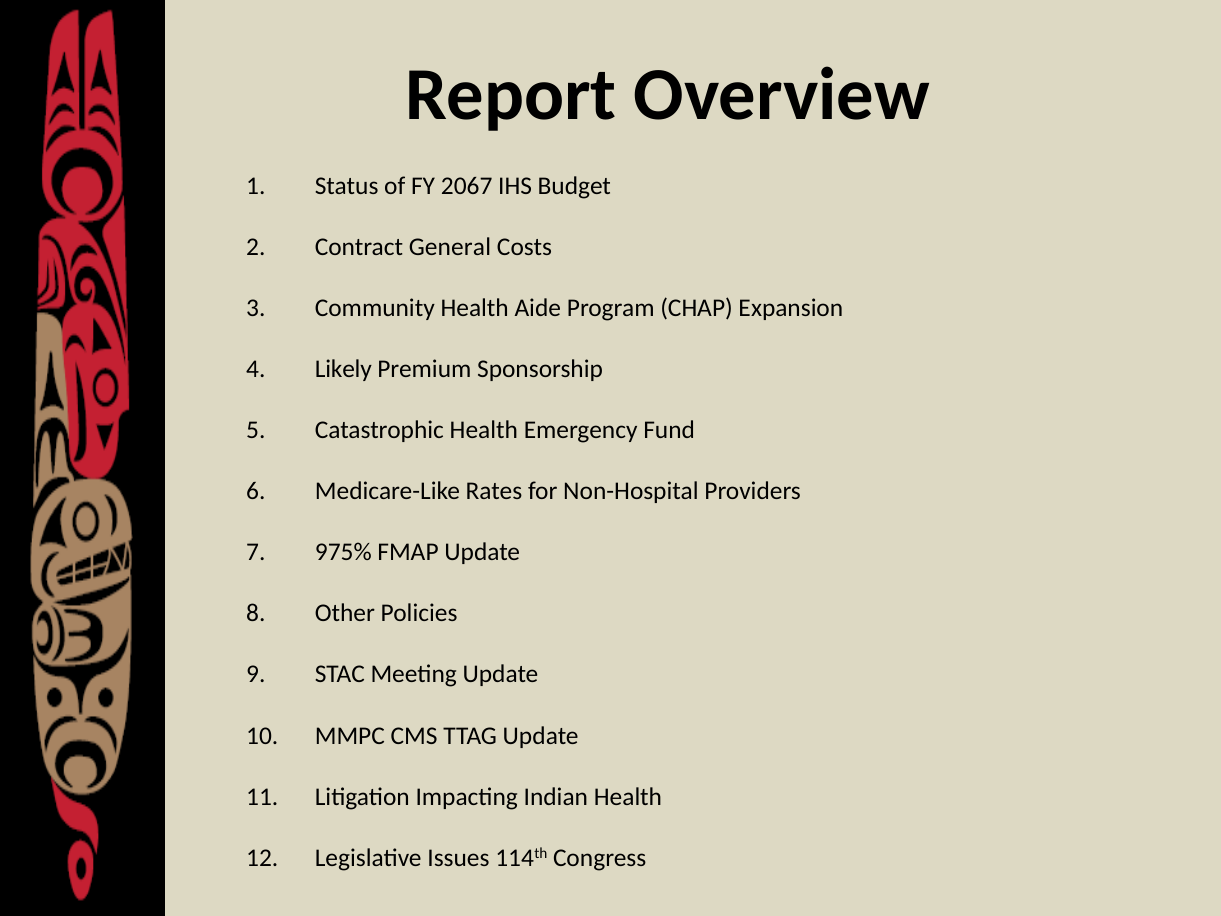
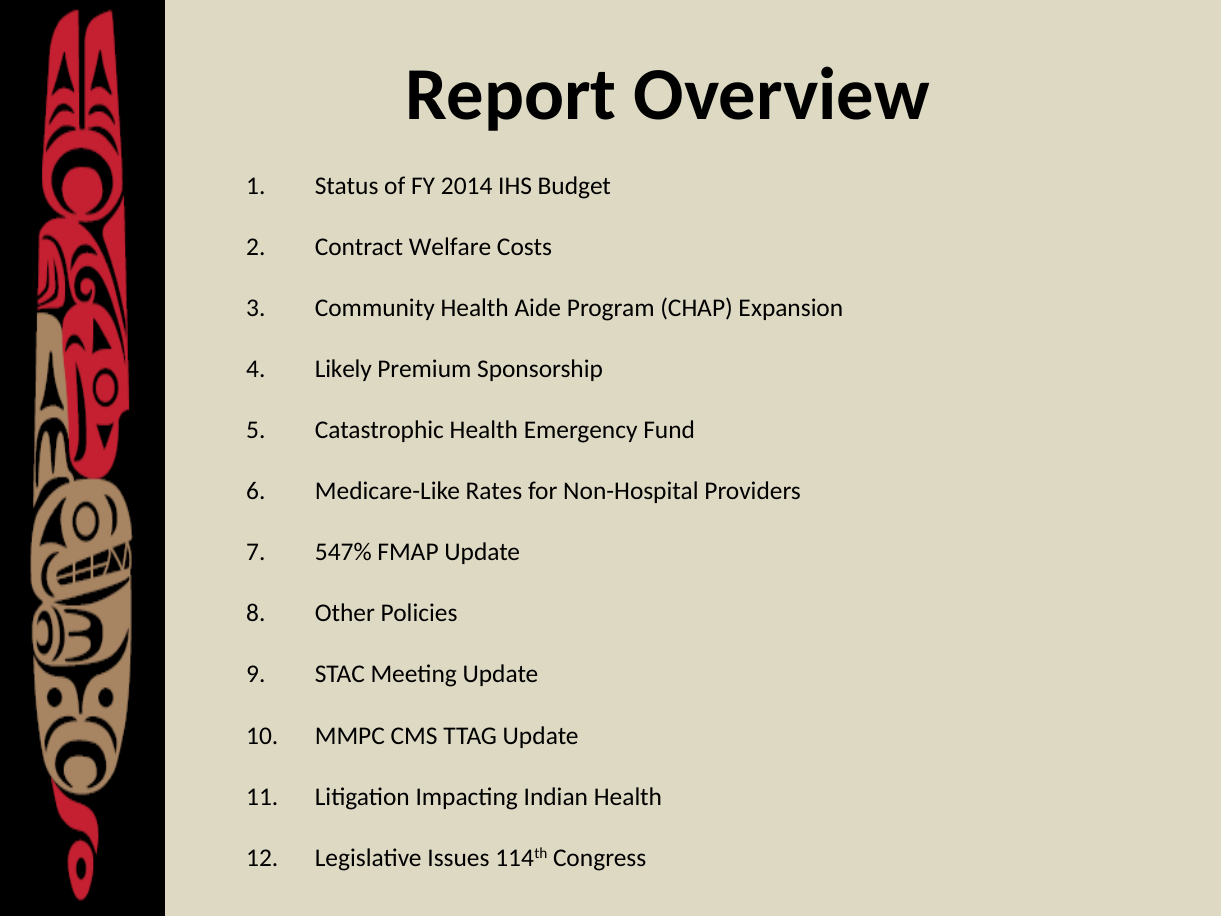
2067: 2067 -> 2014
General: General -> Welfare
975%: 975% -> 547%
